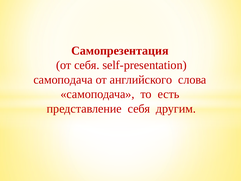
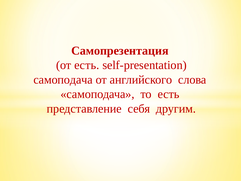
от себя: себя -> есть
